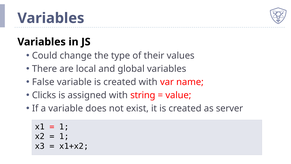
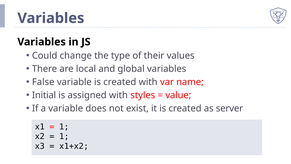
Clicks: Clicks -> Initial
string: string -> styles
